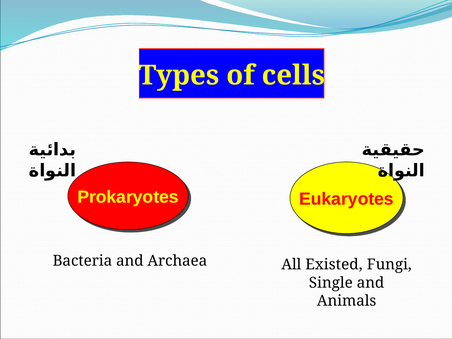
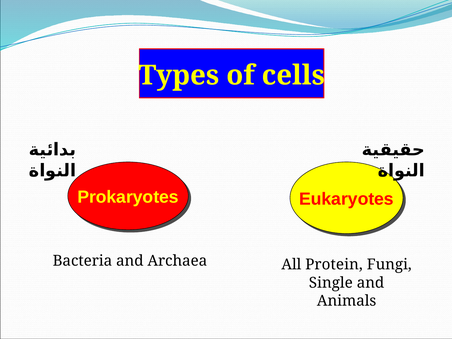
Existed: Existed -> Protein
